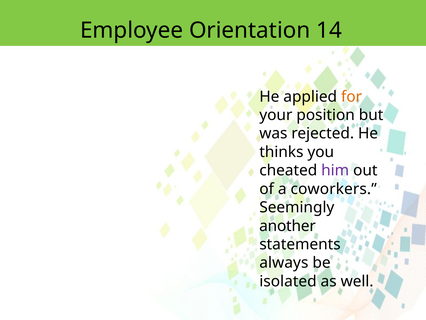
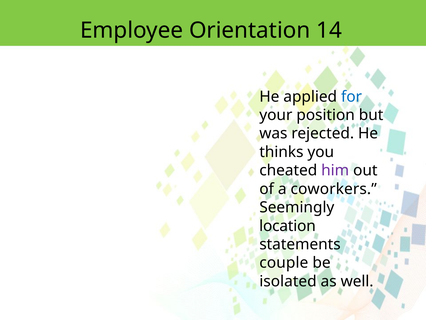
for colour: orange -> blue
another: another -> location
always: always -> couple
